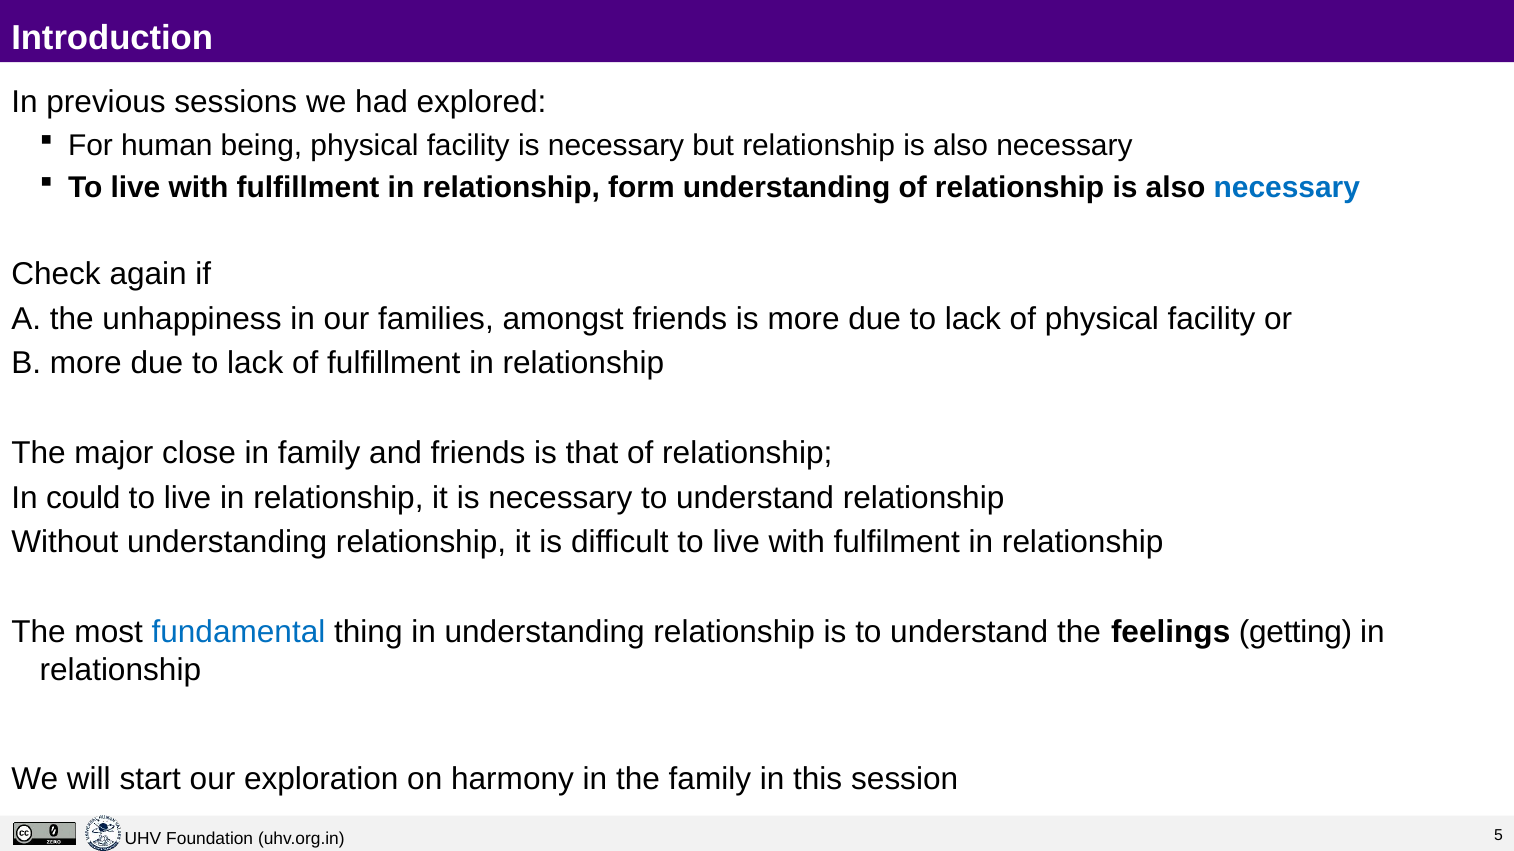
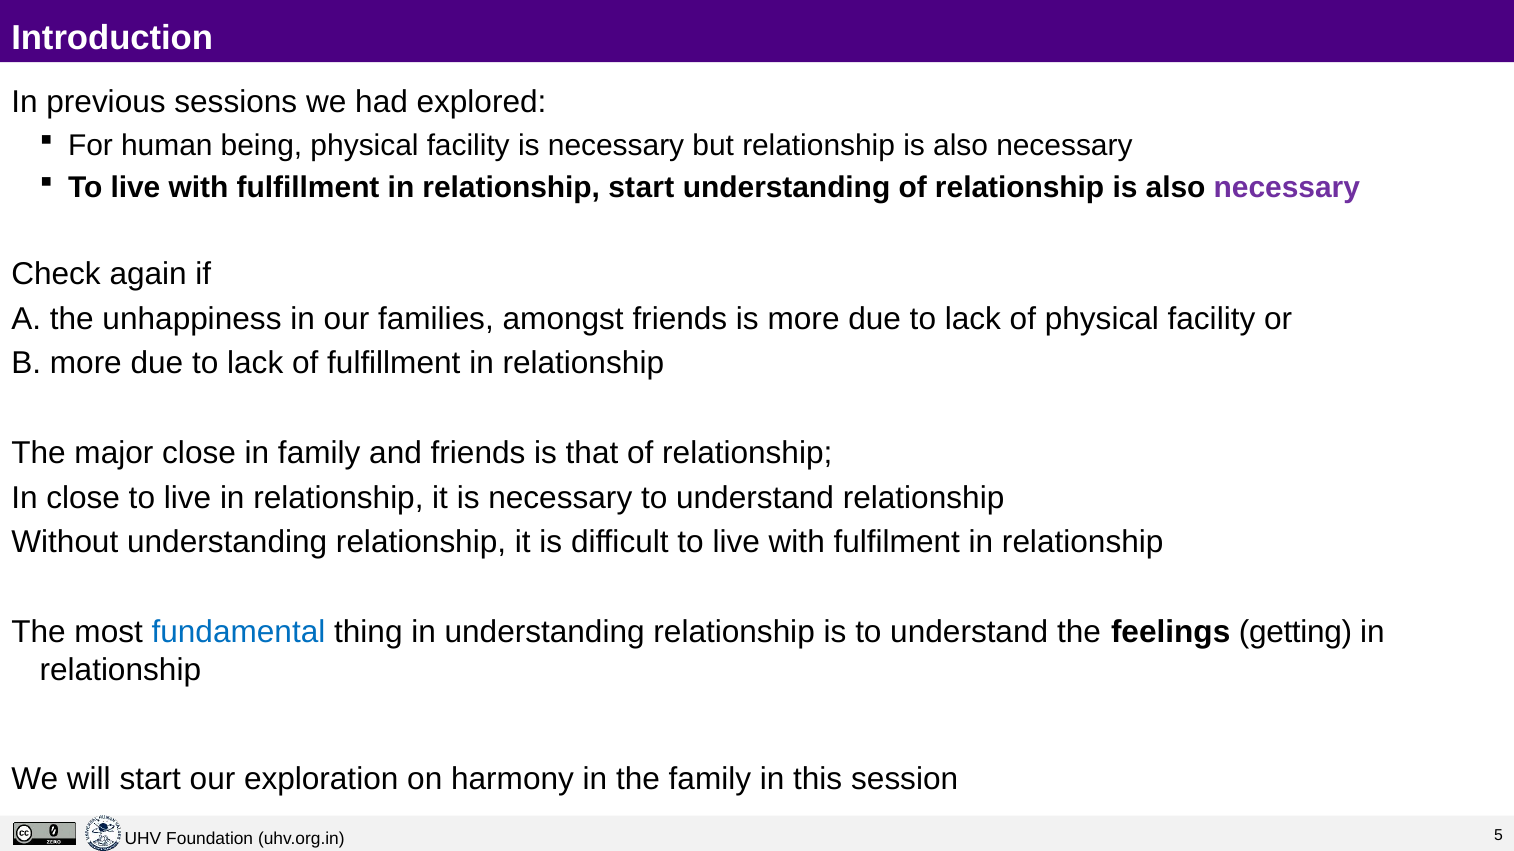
relationship form: form -> start
necessary at (1287, 188) colour: blue -> purple
In could: could -> close
